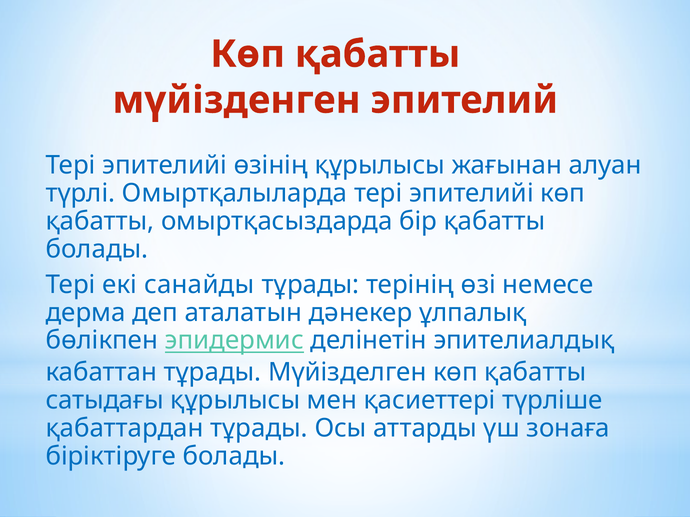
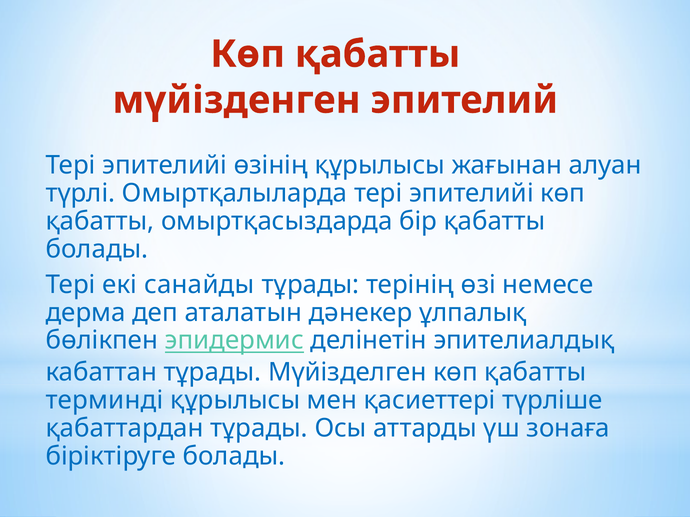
сатыдағы: сатыдағы -> терминді
